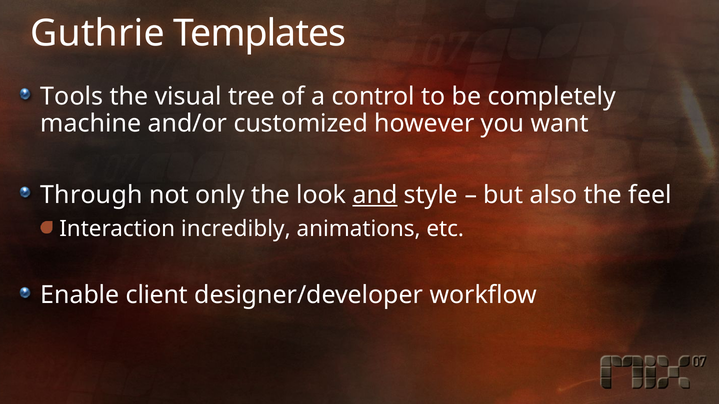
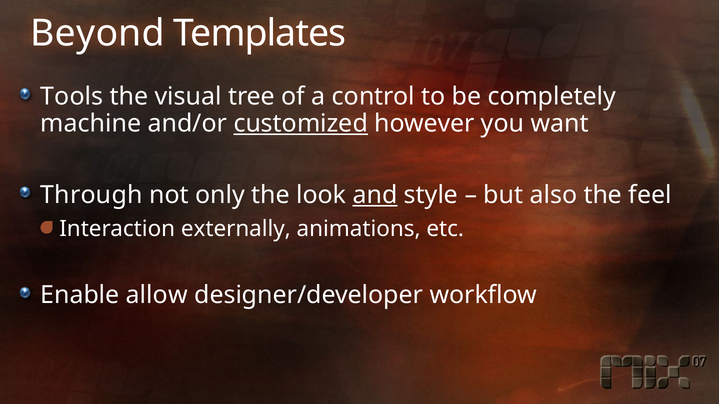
Guthrie: Guthrie -> Beyond
customized underline: none -> present
incredibly: incredibly -> externally
client: client -> allow
